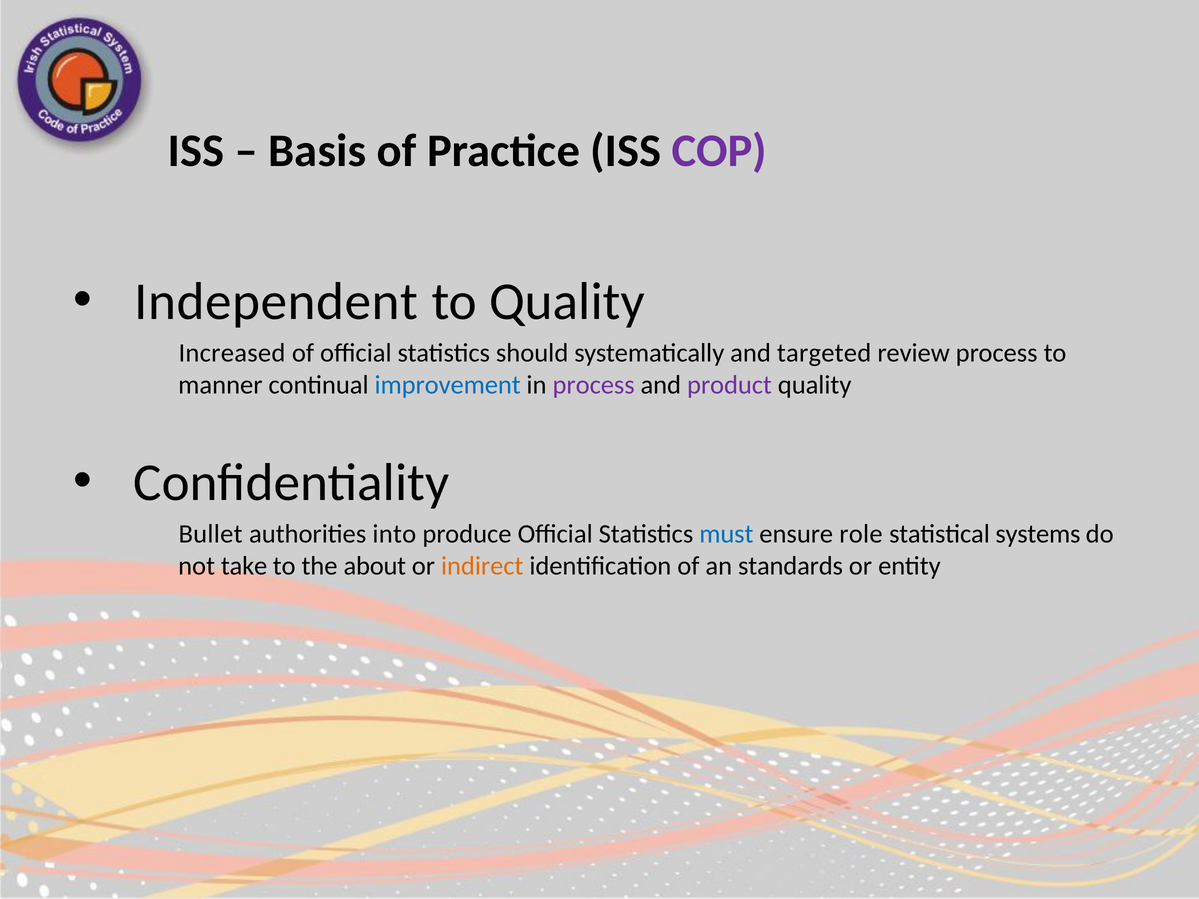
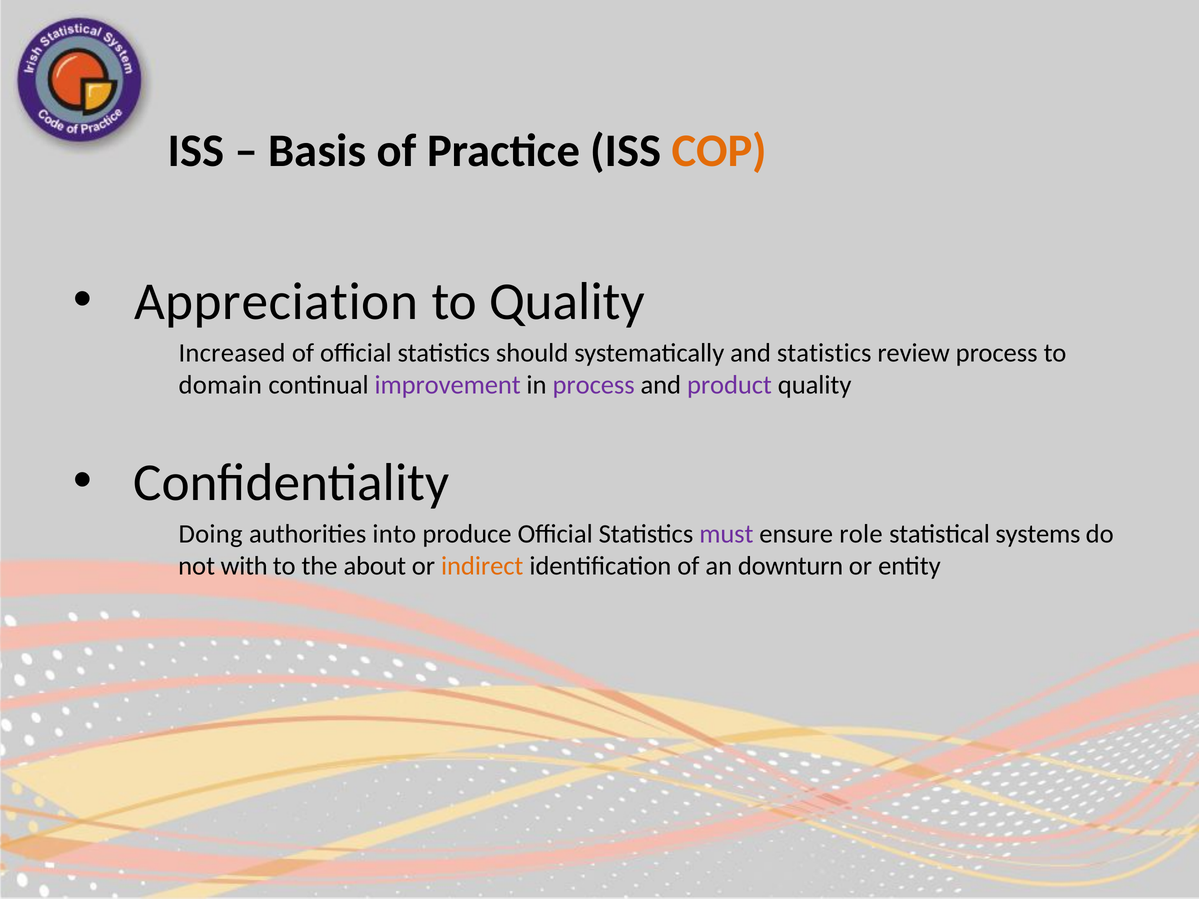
COP colour: purple -> orange
Independent: Independent -> Appreciation
and targeted: targeted -> statistics
manner: manner -> domain
improvement colour: blue -> purple
Bullet: Bullet -> Doing
must colour: blue -> purple
take: take -> with
standards: standards -> downturn
